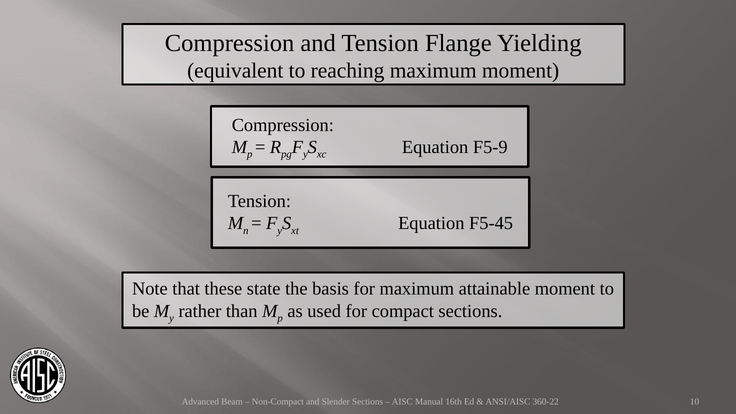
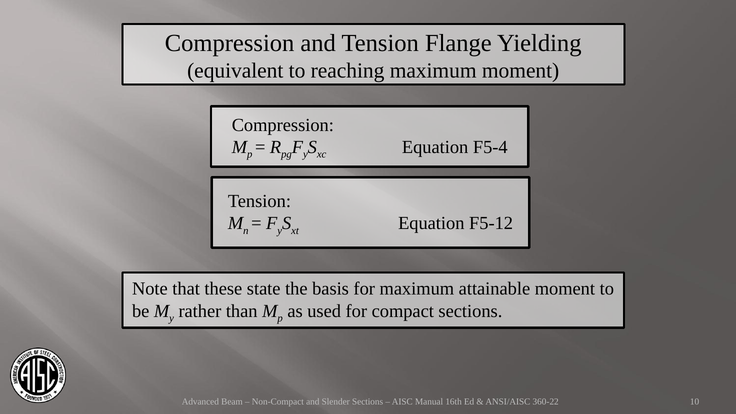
F5-9: F5-9 -> F5-4
F5-45: F5-45 -> F5-12
